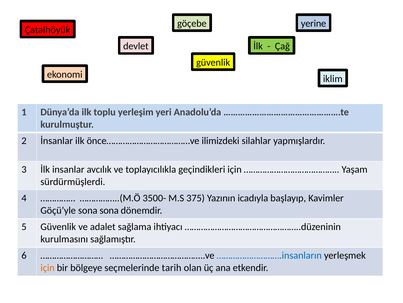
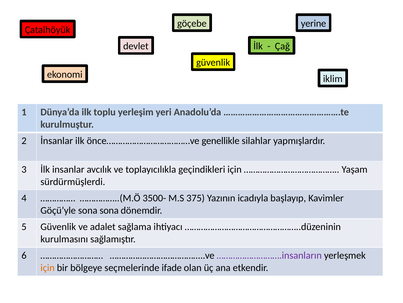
ilimizdeki: ilimizdeki -> genellikle
……………………….insanların colour: blue -> purple
tarih: tarih -> ifade
